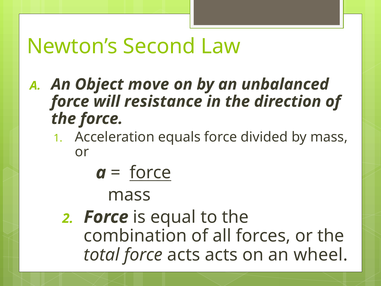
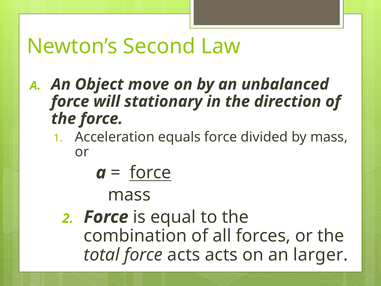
resistance: resistance -> stationary
wheel: wheel -> larger
